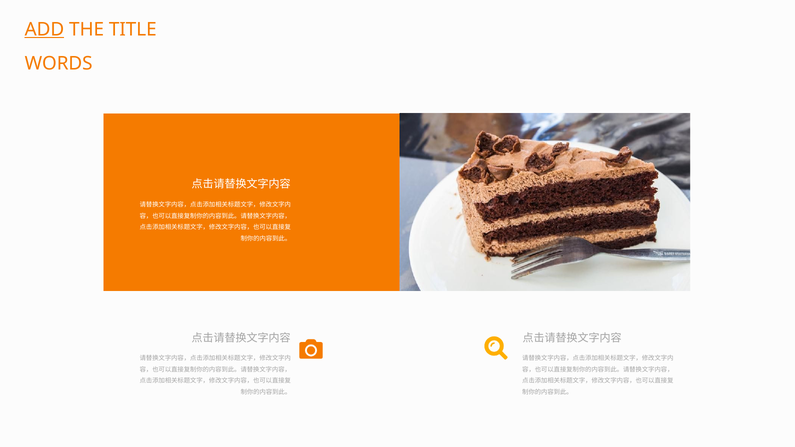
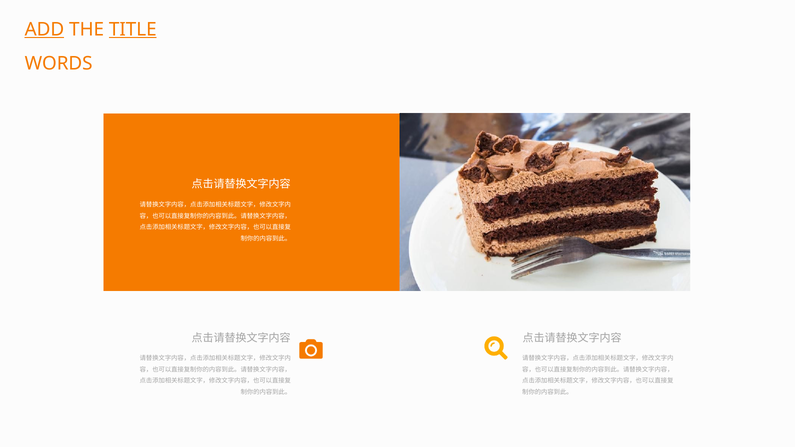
TITLE underline: none -> present
